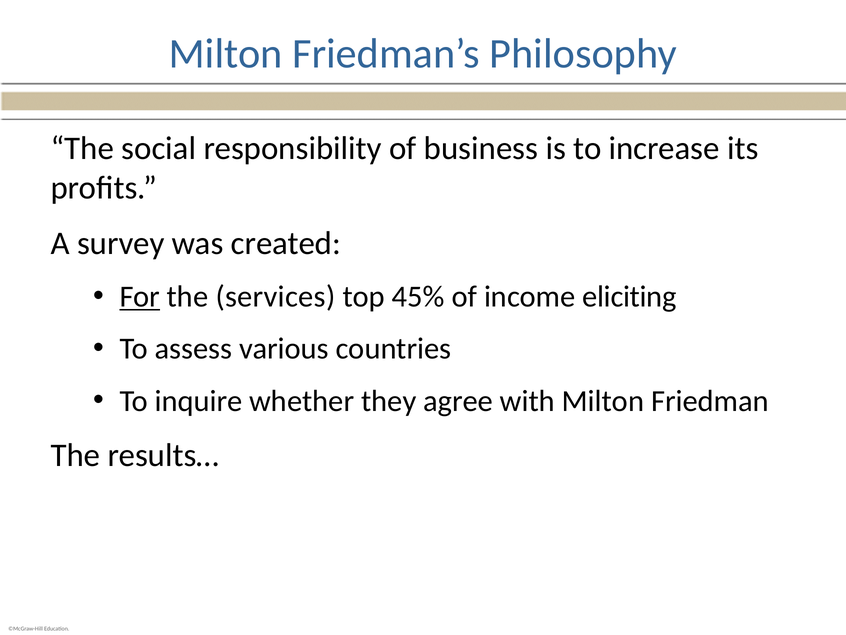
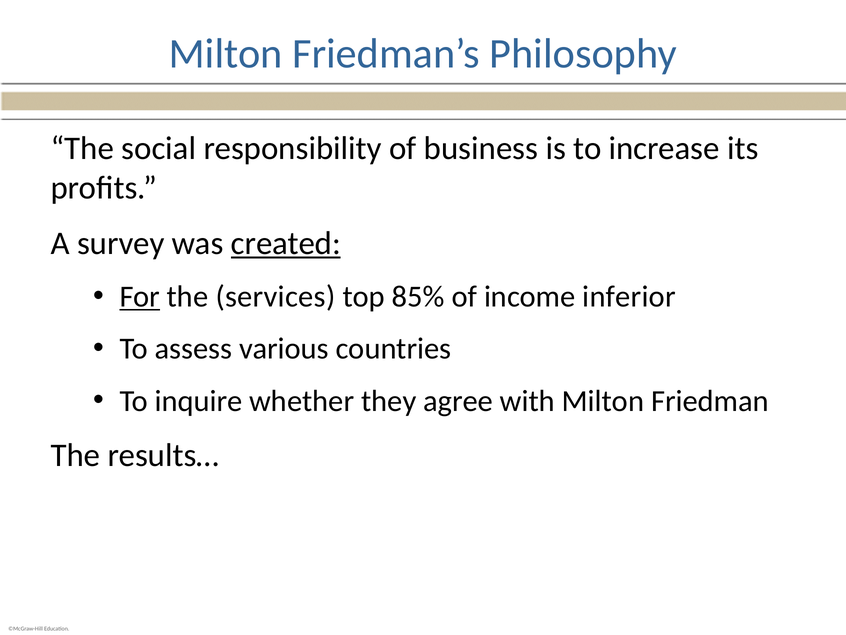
created underline: none -> present
45%: 45% -> 85%
eliciting: eliciting -> inferior
